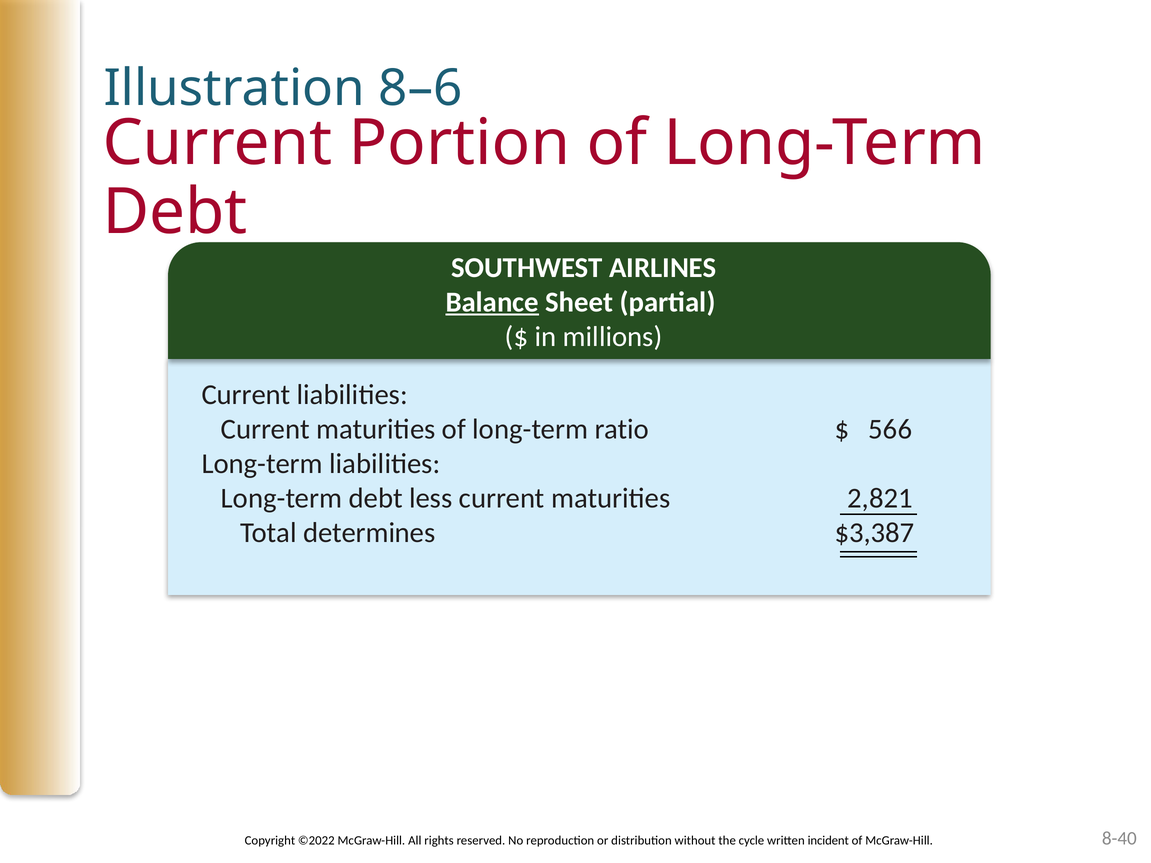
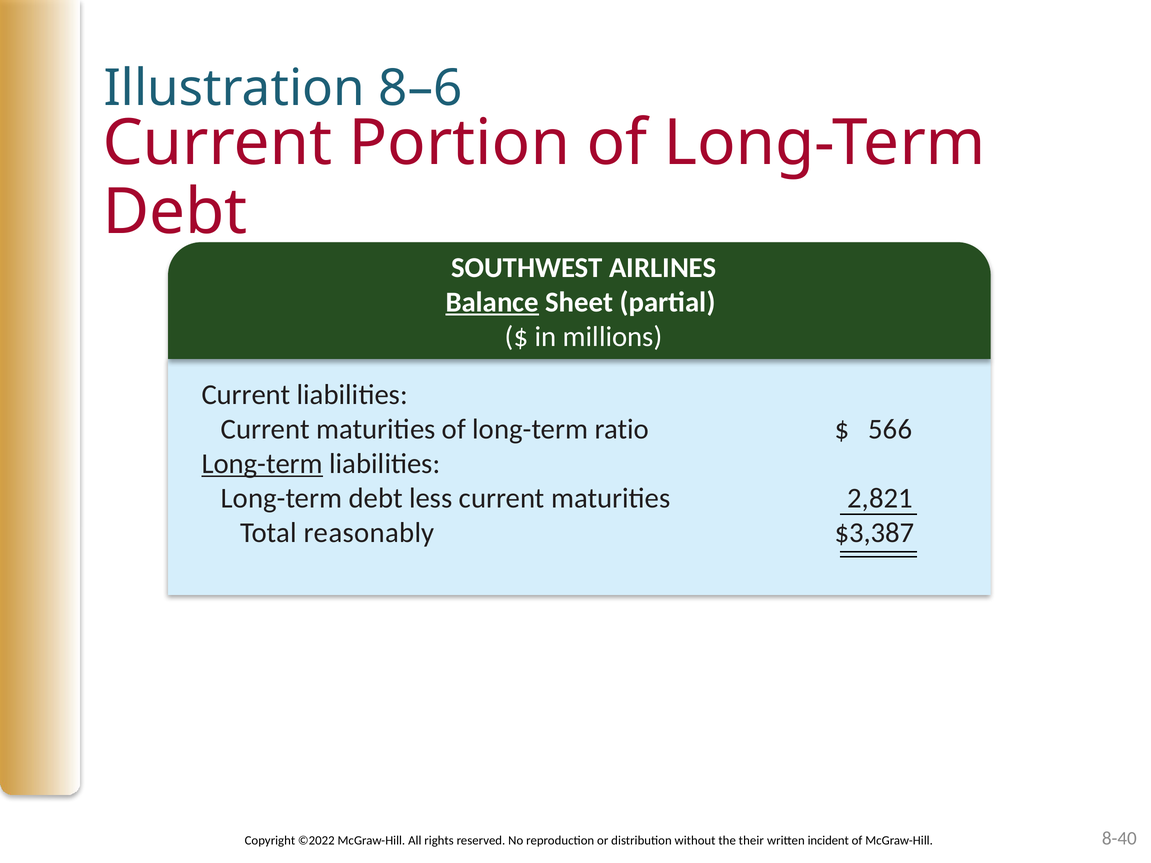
Long-term at (262, 464) underline: none -> present
determines: determines -> reasonably
cycle: cycle -> their
